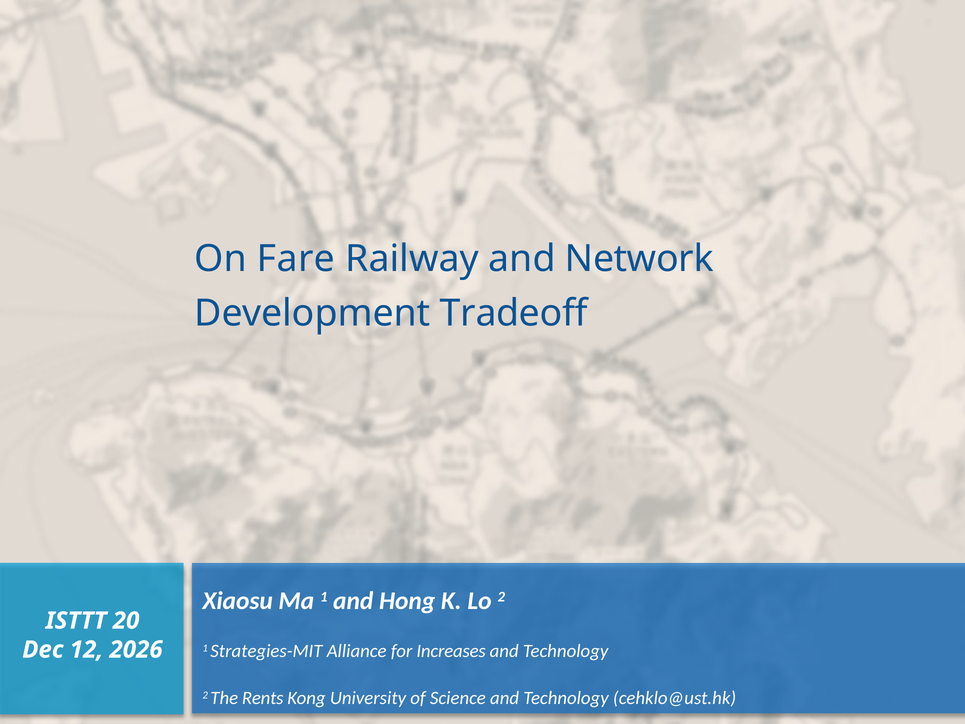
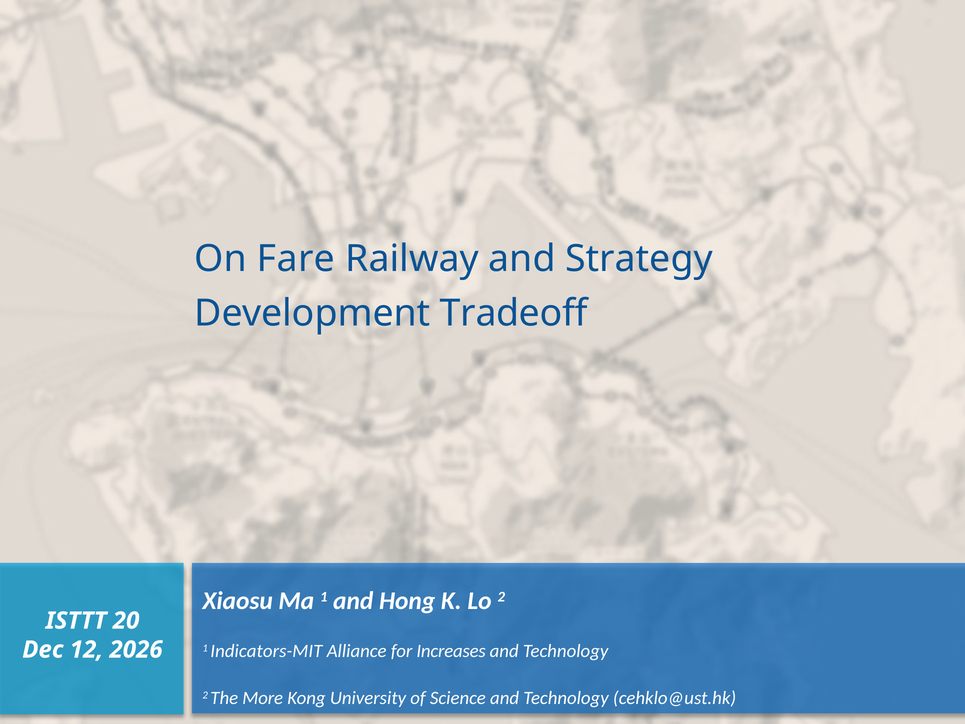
Network: Network -> Strategy
Strategies-MIT: Strategies-MIT -> Indicators-MIT
Rents: Rents -> More
